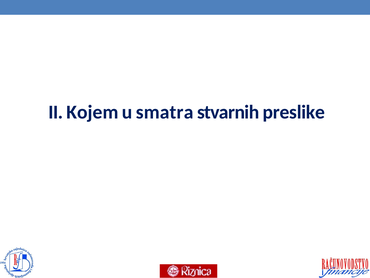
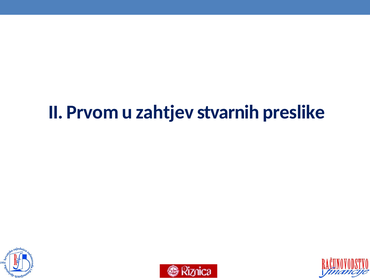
Kojem: Kojem -> Prvom
smatra: smatra -> zahtjev
